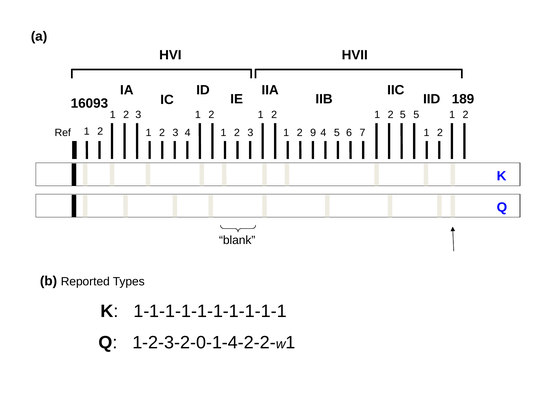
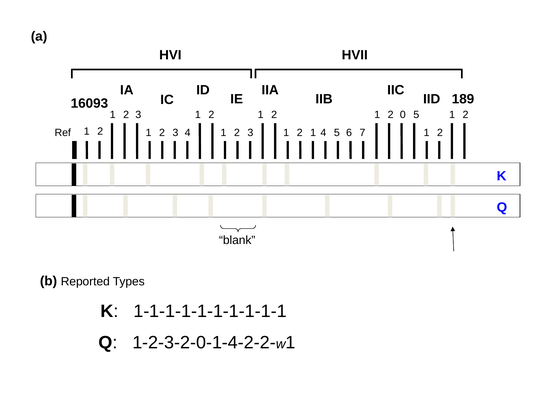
2 5: 5 -> 0
9 at (313, 133): 9 -> 1
